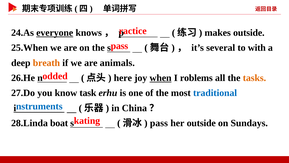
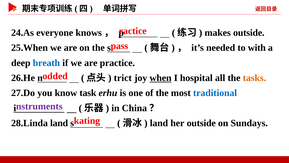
everyone underline: present -> none
several: several -> needed
breath colour: orange -> blue
animals: animals -> practice
here: here -> trict
roblems: roblems -> hospital
nstruments colour: blue -> purple
28.Linda boat: boat -> land
pass at (159, 123): pass -> land
